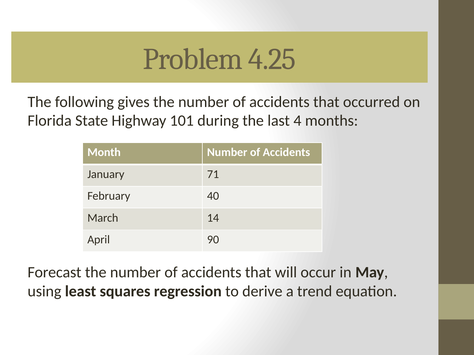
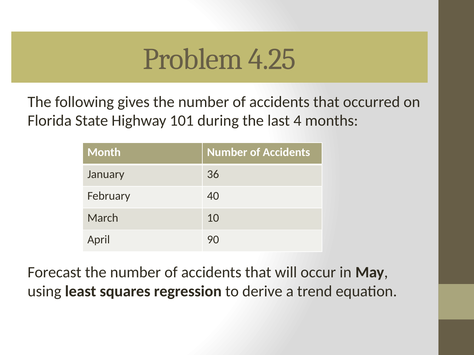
71: 71 -> 36
14: 14 -> 10
